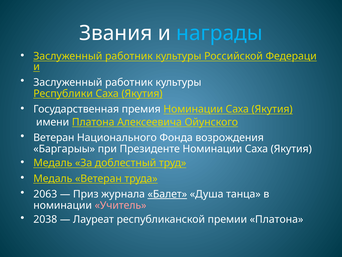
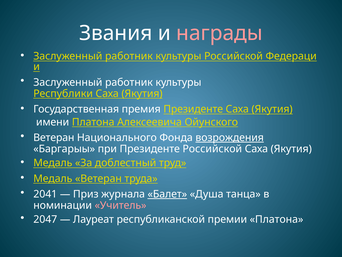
награды colour: light blue -> pink
премия Номинации: Номинации -> Президенте
возрождения underline: none -> present
Президенте Номинации: Номинации -> Российской
2063: 2063 -> 2041
2038: 2038 -> 2047
